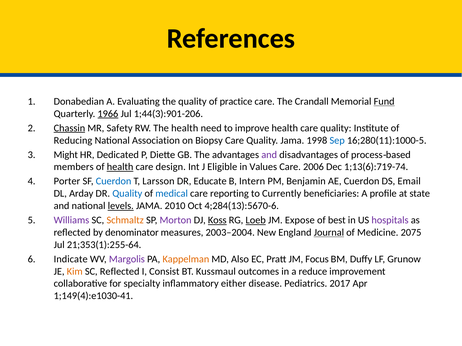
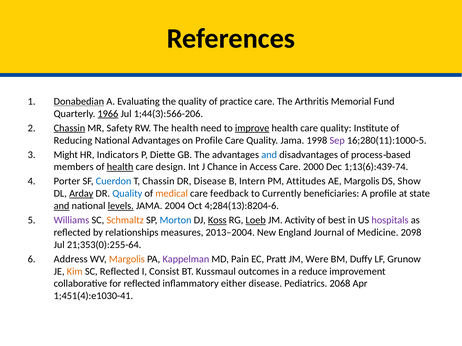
Donabedian underline: none -> present
Crandall: Crandall -> Arthritis
Fund underline: present -> none
1;44(3):901-206: 1;44(3):901-206 -> 1;44(3):566-206
improve underline: none -> present
National Association: Association -> Advantages
on Biopsy: Biopsy -> Profile
Sep colour: blue -> purple
Dedicated: Dedicated -> Indicators
and at (269, 155) colour: purple -> blue
Eligible: Eligible -> Chance
Values: Values -> Access
2006: 2006 -> 2000
1;13(6):719-74: 1;13(6):719-74 -> 1;13(6):439-74
T Larsson: Larsson -> Chassin
DR Educate: Educate -> Disease
Benjamin: Benjamin -> Attitudes
AE Cuerdon: Cuerdon -> Margolis
Email: Email -> Show
Arday underline: none -> present
medical colour: blue -> orange
reporting: reporting -> feedback
and at (62, 206) underline: none -> present
2010: 2010 -> 2004
4;284(13):5670-6: 4;284(13):5670-6 -> 4;284(13):8204-6
Morton colour: purple -> blue
Expose: Expose -> Activity
denominator: denominator -> relationships
2003–2004: 2003–2004 -> 2013–2004
Journal underline: present -> none
2075: 2075 -> 2098
21;353(1):255-64: 21;353(1):255-64 -> 21;353(0):255-64
Indicate: Indicate -> Address
Margolis at (127, 259) colour: purple -> orange
Kappelman colour: orange -> purple
Also: Also -> Pain
Focus: Focus -> Were
for specialty: specialty -> reflected
2017: 2017 -> 2068
1;149(4):e1030-41: 1;149(4):e1030-41 -> 1;451(4):e1030-41
